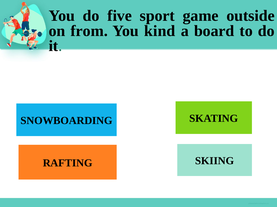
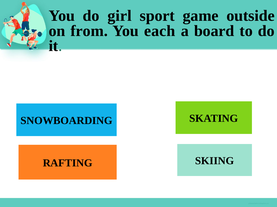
five: five -> girl
kind: kind -> each
